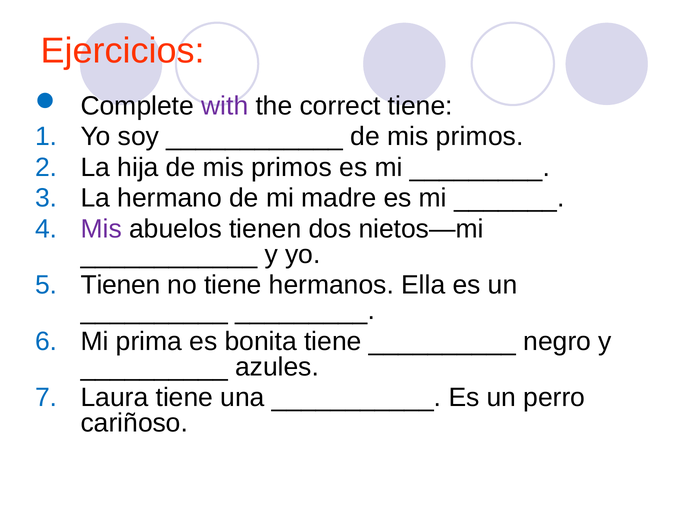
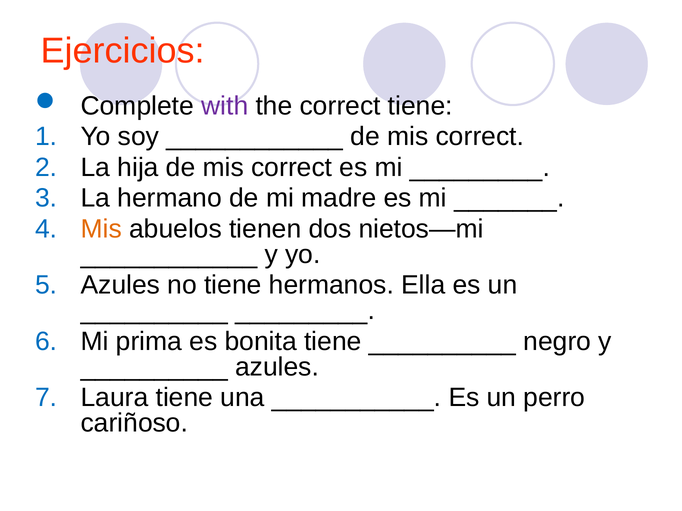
primos at (480, 137): primos -> correct
hija de mis primos: primos -> correct
Mis at (101, 229) colour: purple -> orange
Tienen at (121, 285): Tienen -> Azules
